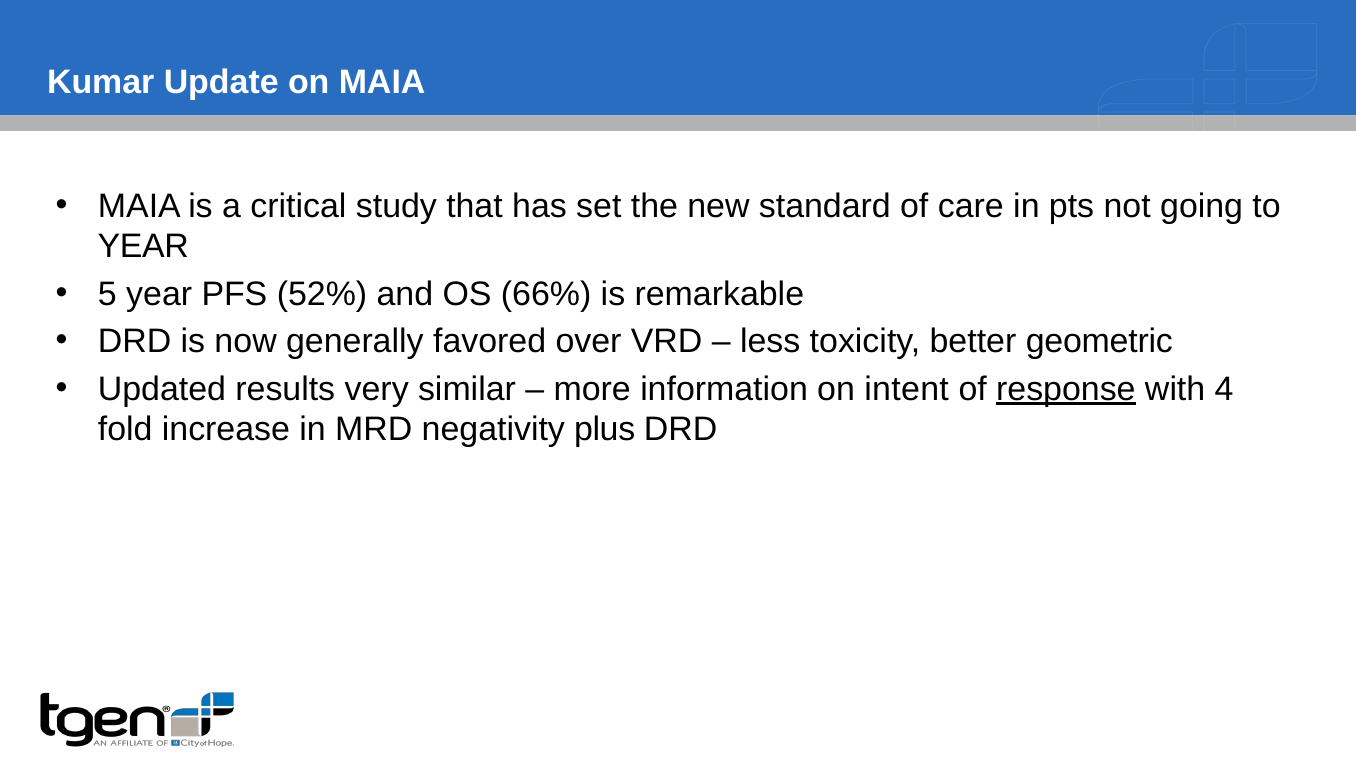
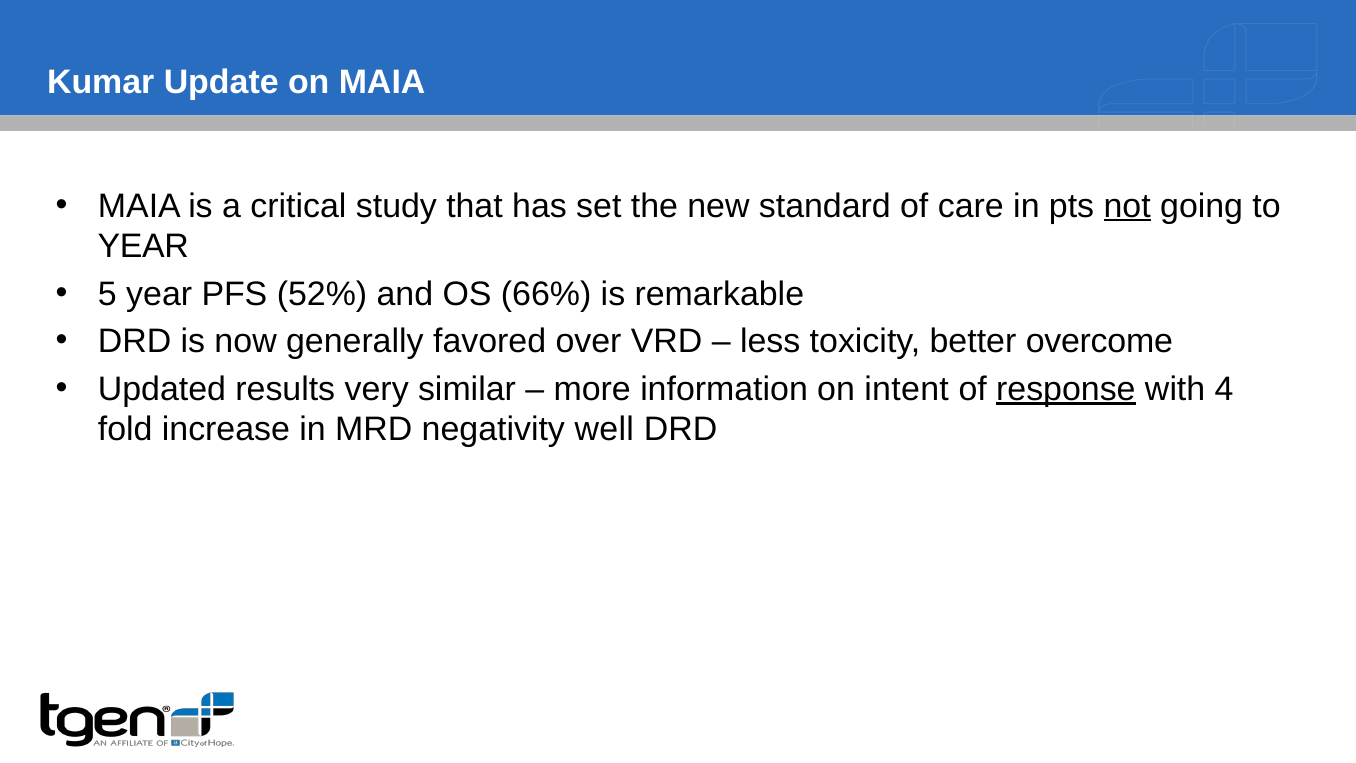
not underline: none -> present
geometric: geometric -> overcome
plus: plus -> well
